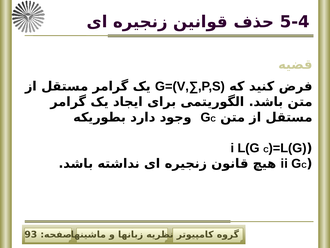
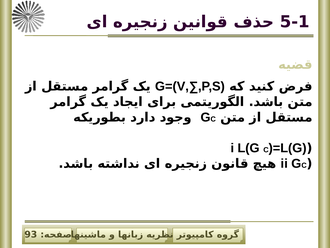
5-4: 5-4 -> 5-1
